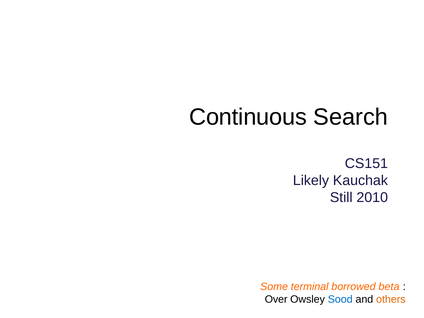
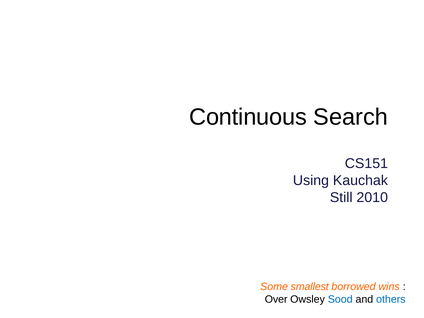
Likely: Likely -> Using
terminal: terminal -> smallest
beta: beta -> wins
others colour: orange -> blue
